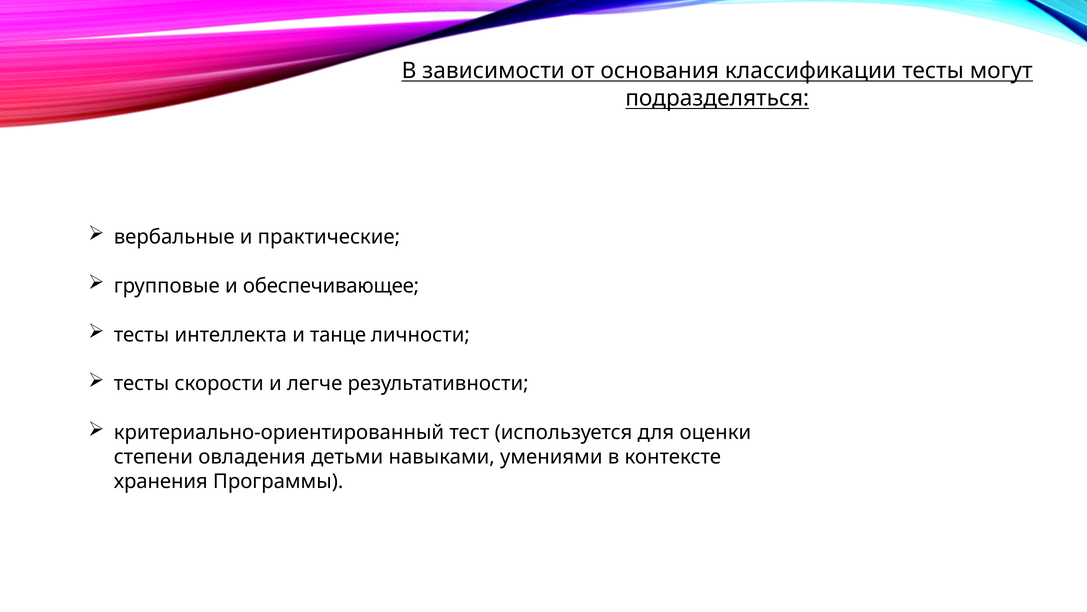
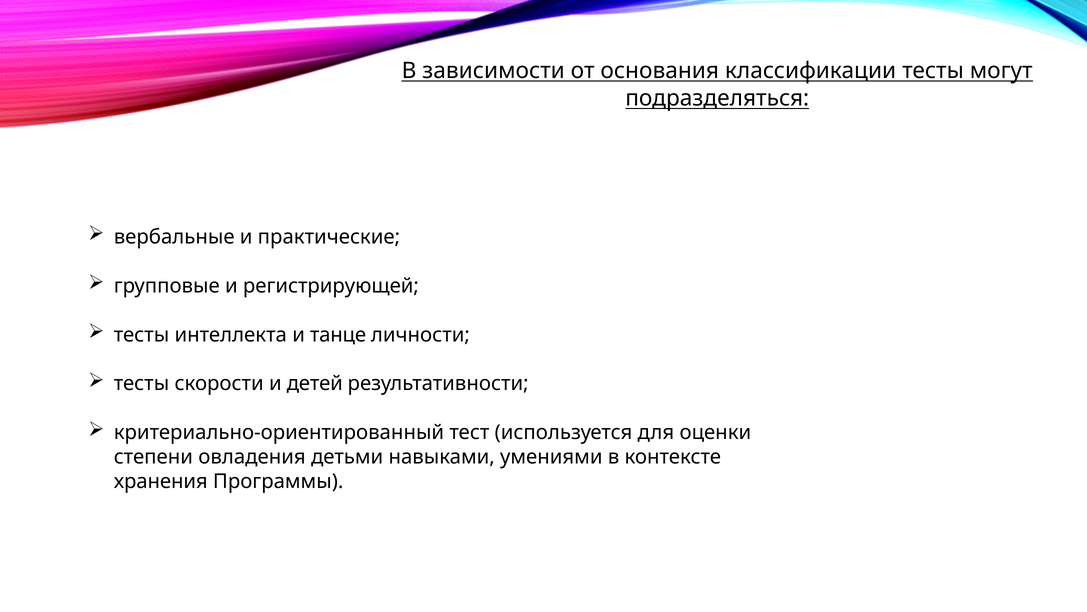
обеспечивающее: обеспечивающее -> регистрирующей
легче: легче -> детей
